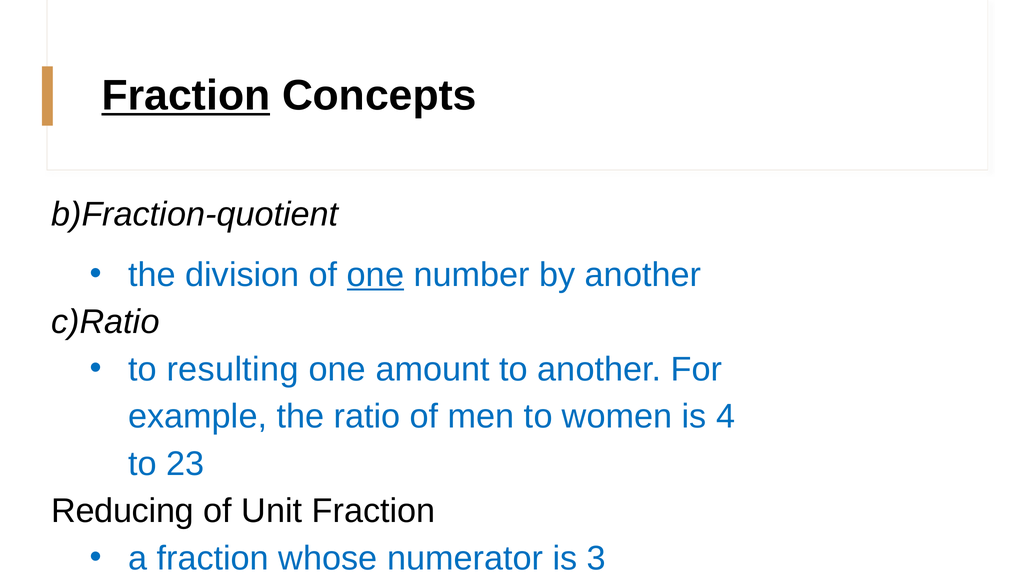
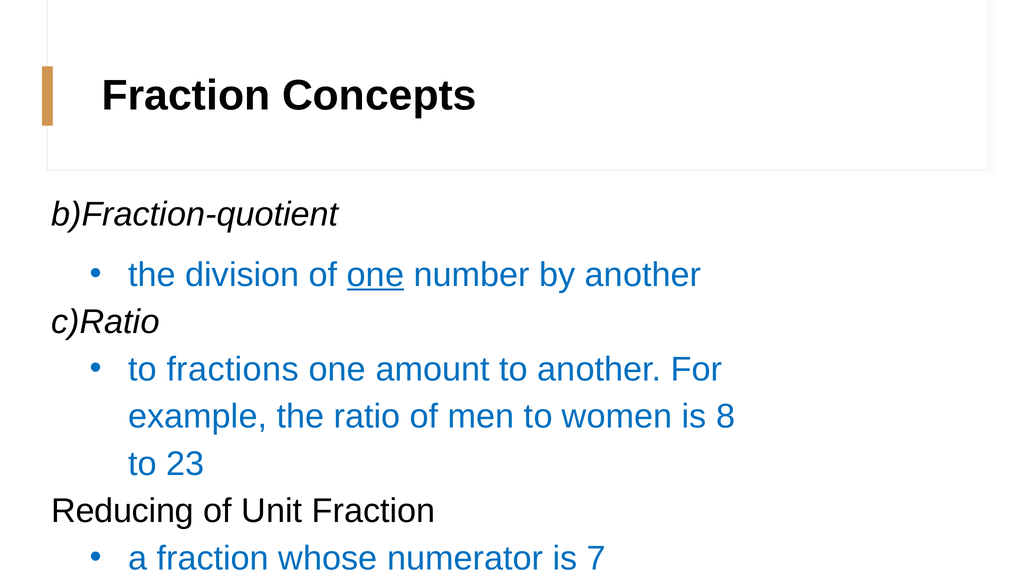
Fraction at (186, 96) underline: present -> none
resulting: resulting -> fractions
4: 4 -> 8
3: 3 -> 7
